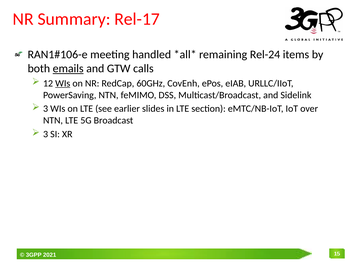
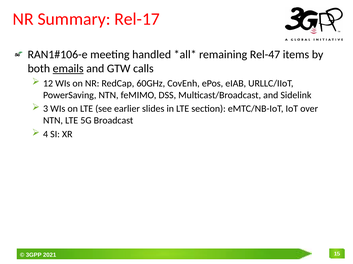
Rel-24: Rel-24 -> Rel-47
WIs at (63, 84) underline: present -> none
3 at (46, 135): 3 -> 4
